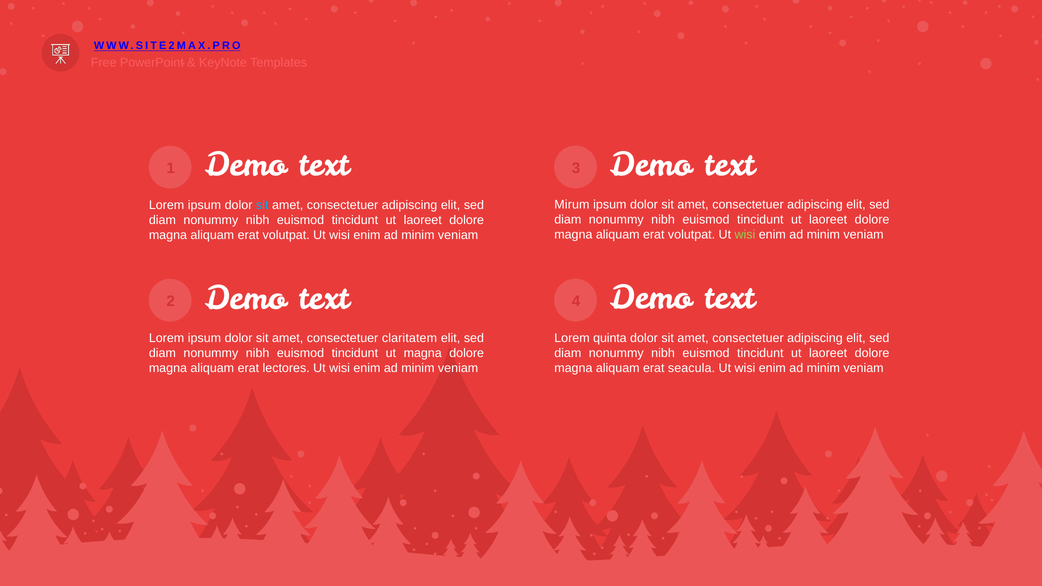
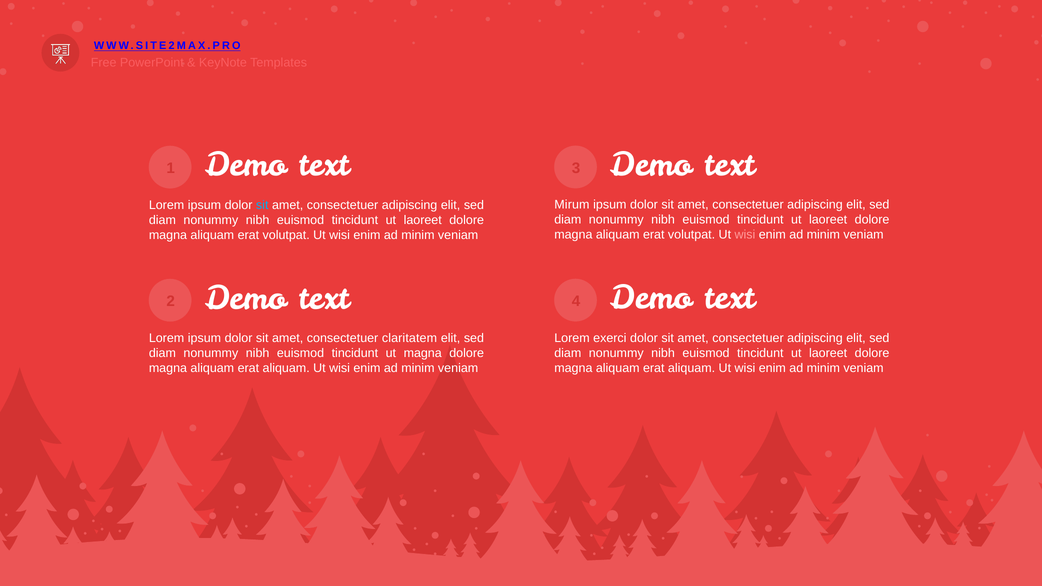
wisi at (745, 235) colour: light green -> pink
quinta: quinta -> exerci
seacula at (692, 368): seacula -> aliquam
lectores at (286, 368): lectores -> aliquam
